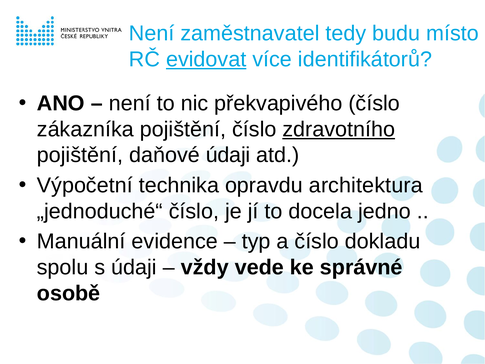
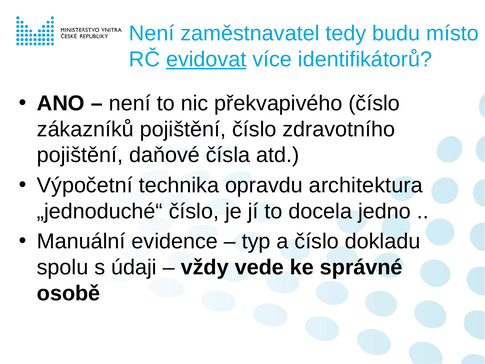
zákazníka: zákazníka -> zákazníků
zdravotního underline: present -> none
daňové údaji: údaji -> čísla
